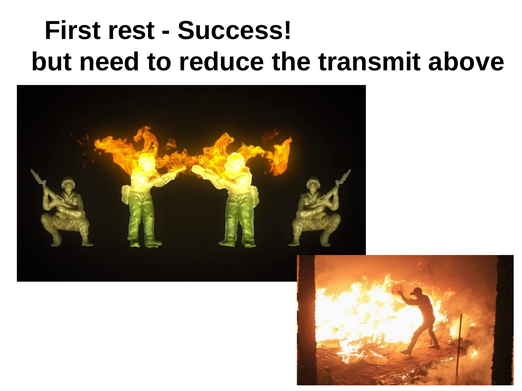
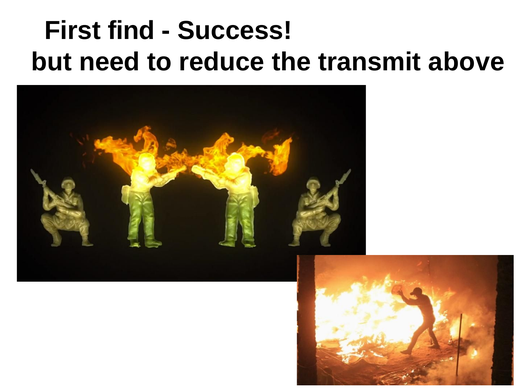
rest: rest -> find
